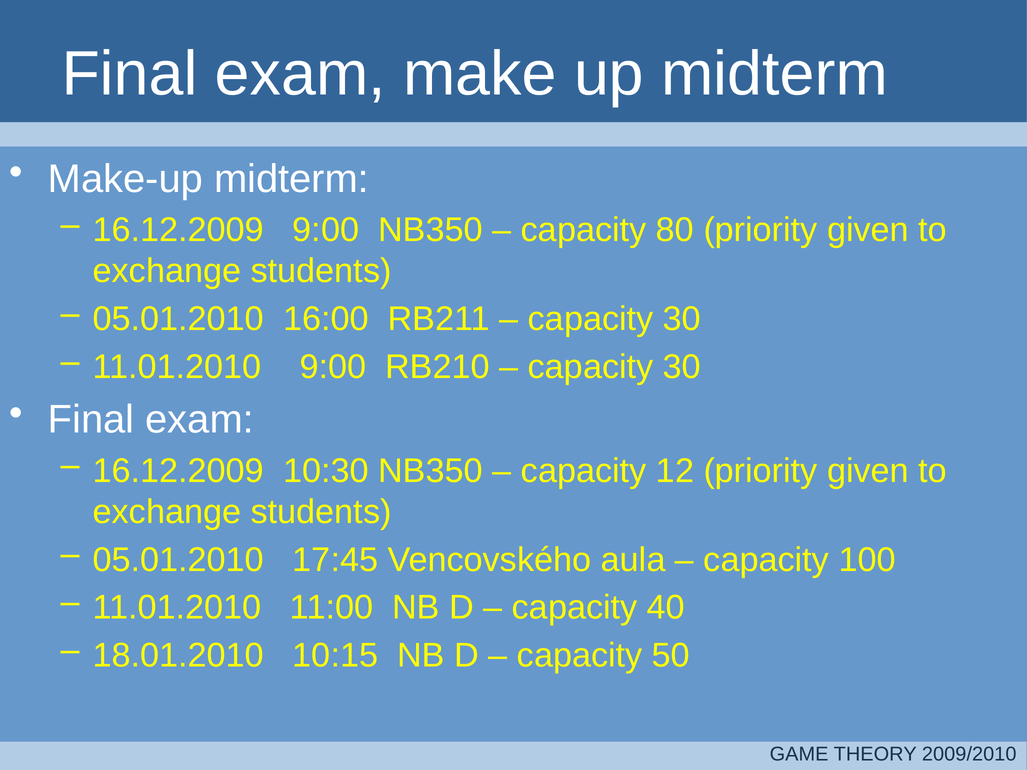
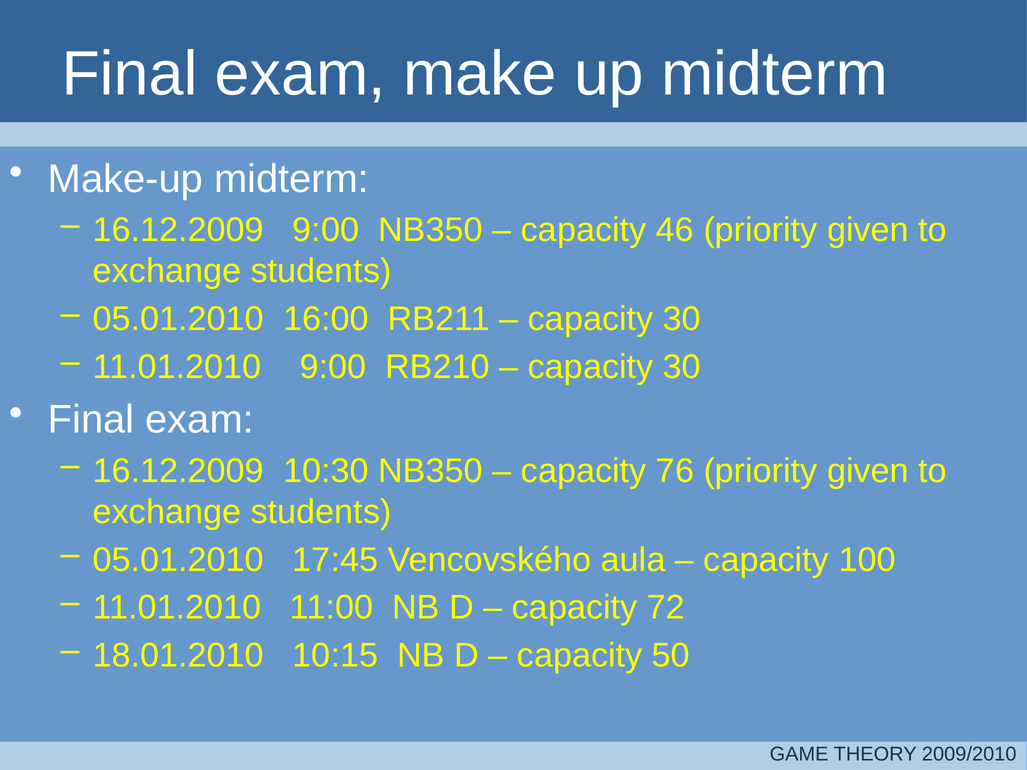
80: 80 -> 46
12: 12 -> 76
40: 40 -> 72
